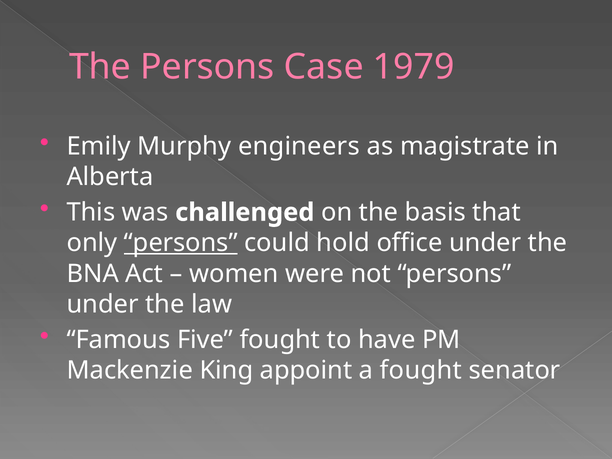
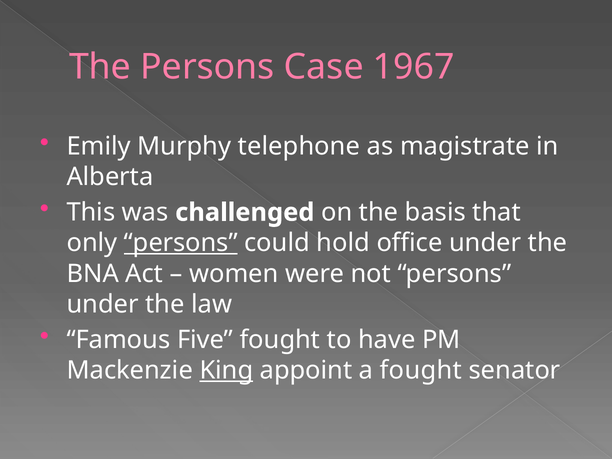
1979: 1979 -> 1967
engineers: engineers -> telephone
King underline: none -> present
